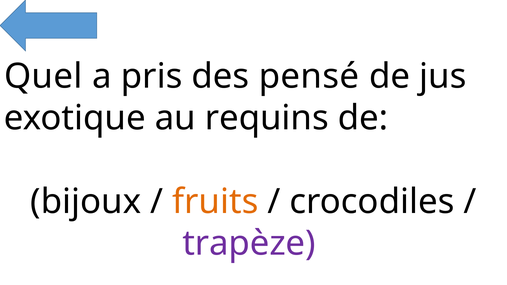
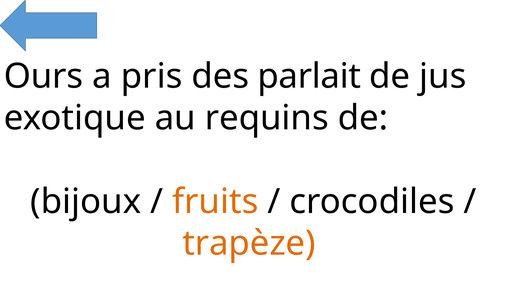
Quel: Quel -> Ours
pensé: pensé -> parlait
trapèze colour: purple -> orange
